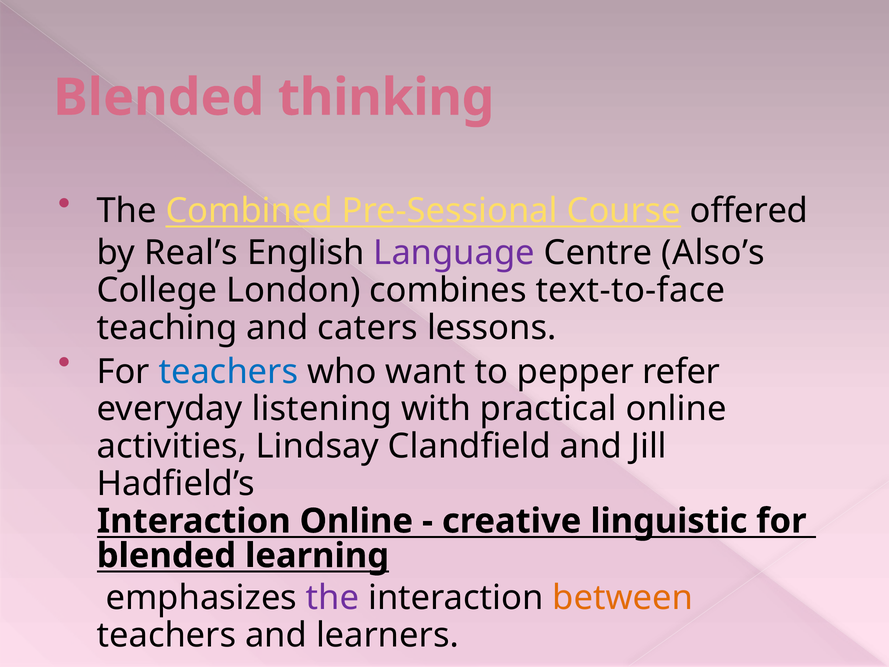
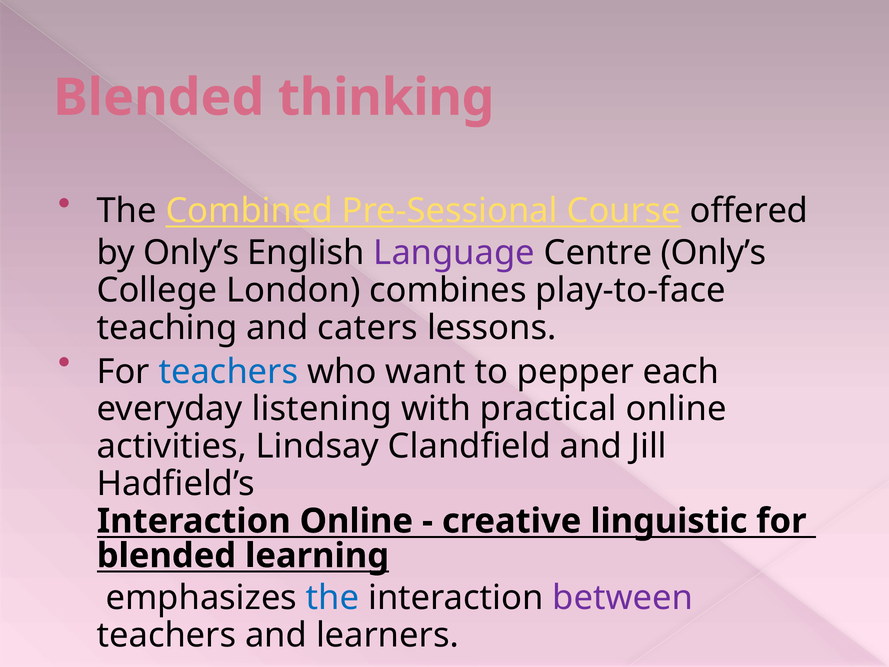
by Real’s: Real’s -> Only’s
Centre Also’s: Also’s -> Only’s
text-to-face: text-to-face -> play-to-face
refer: refer -> each
the at (333, 598) colour: purple -> blue
between colour: orange -> purple
